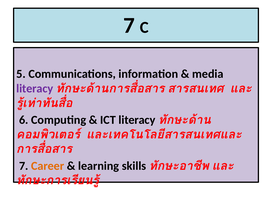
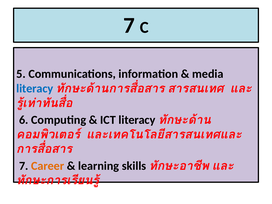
literacy at (35, 89) colour: purple -> blue
